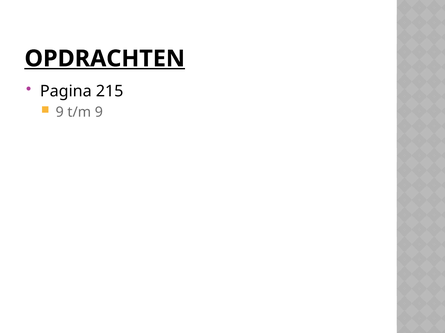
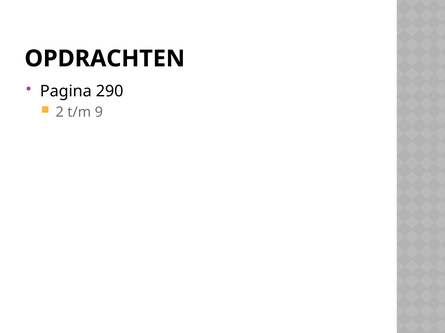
OPDRACHTEN underline: present -> none
215: 215 -> 290
9 at (60, 112): 9 -> 2
